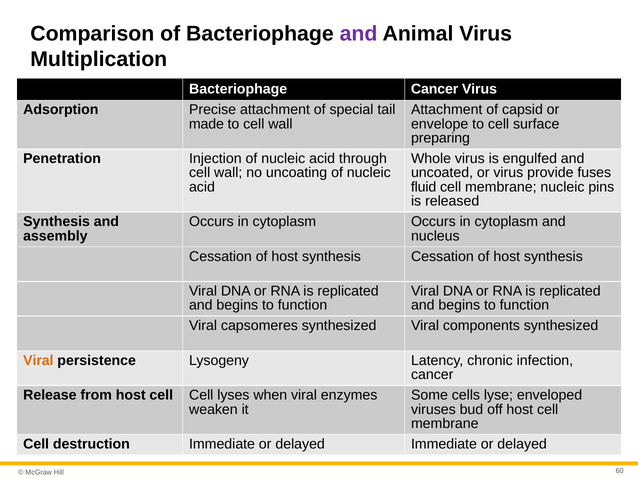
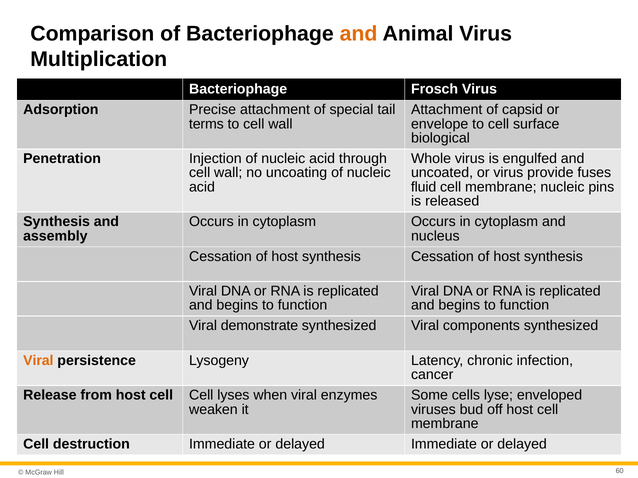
and at (359, 34) colour: purple -> orange
Bacteriophage Cancer: Cancer -> Frosch
made: made -> terms
preparing: preparing -> biological
capsomeres: capsomeres -> demonstrate
